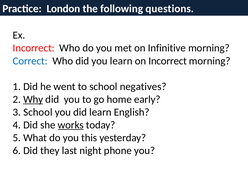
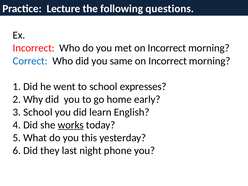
London: London -> Lecture
met on Infinitive: Infinitive -> Incorrect
you learn: learn -> same
negatives: negatives -> expresses
Why underline: present -> none
